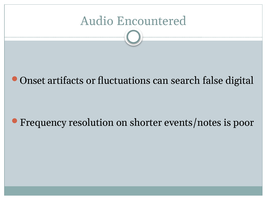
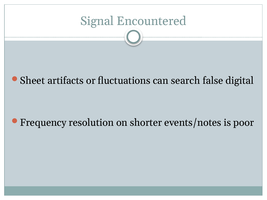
Audio: Audio -> Signal
Onset: Onset -> Sheet
